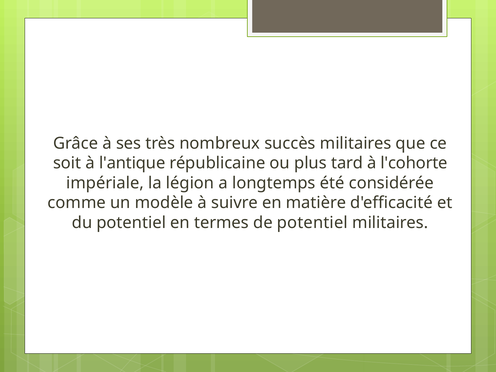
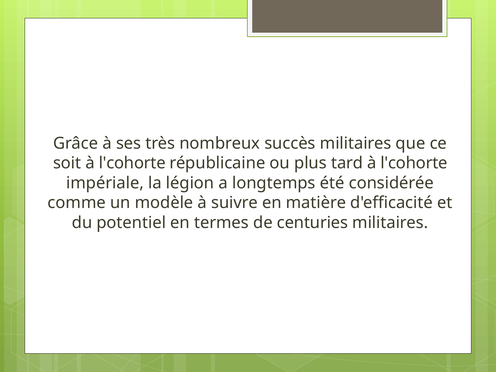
soit à l'antique: l'antique -> l'cohorte
de potentiel: potentiel -> centuries
